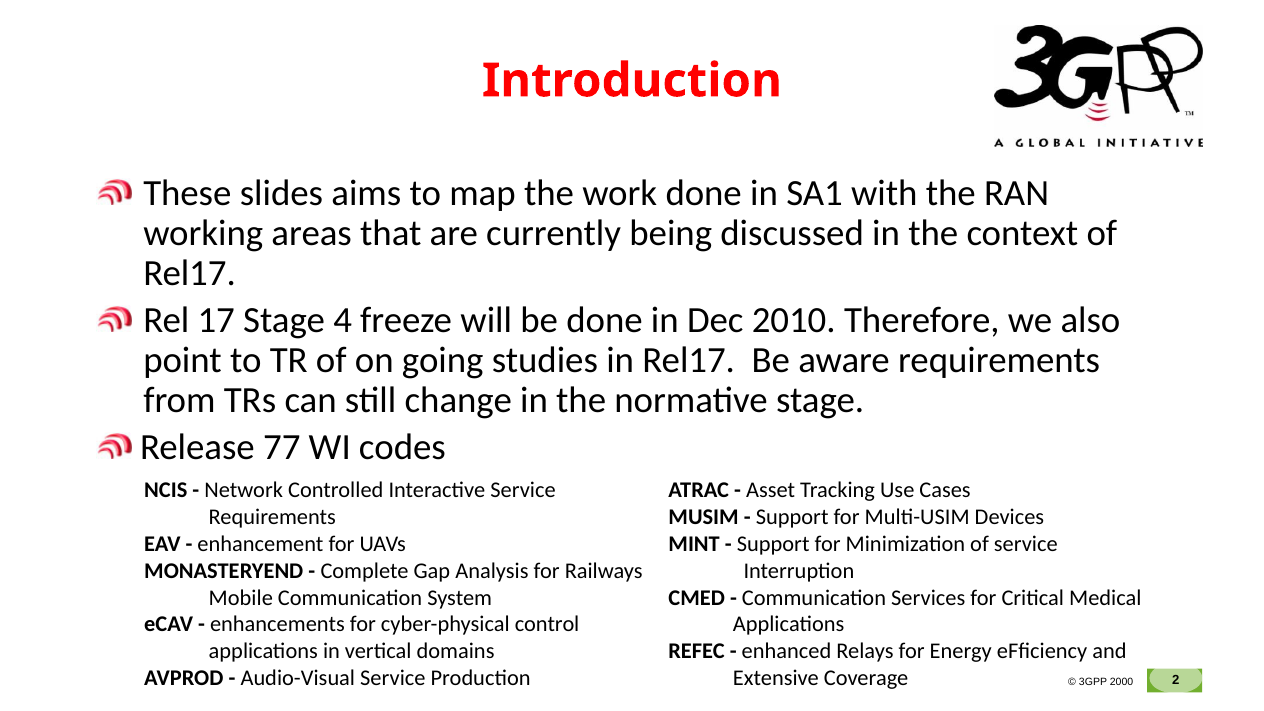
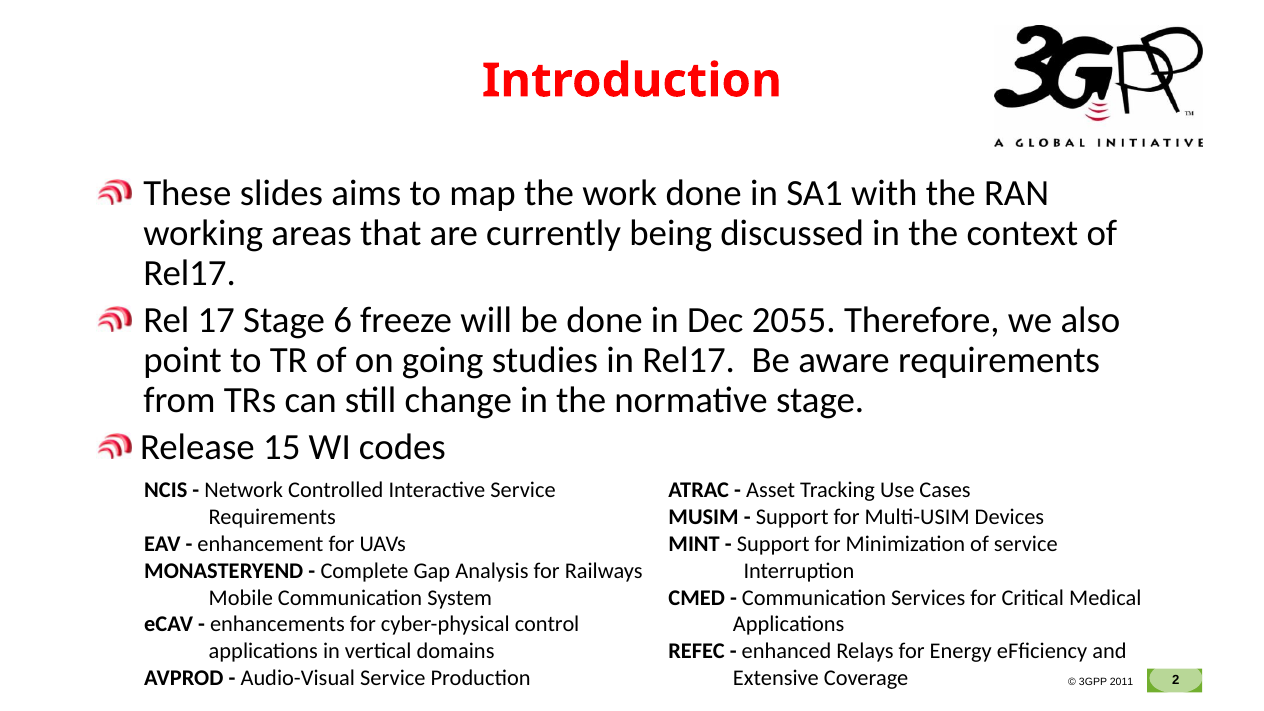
4: 4 -> 6
2010: 2010 -> 2055
77: 77 -> 15
2000: 2000 -> 2011
